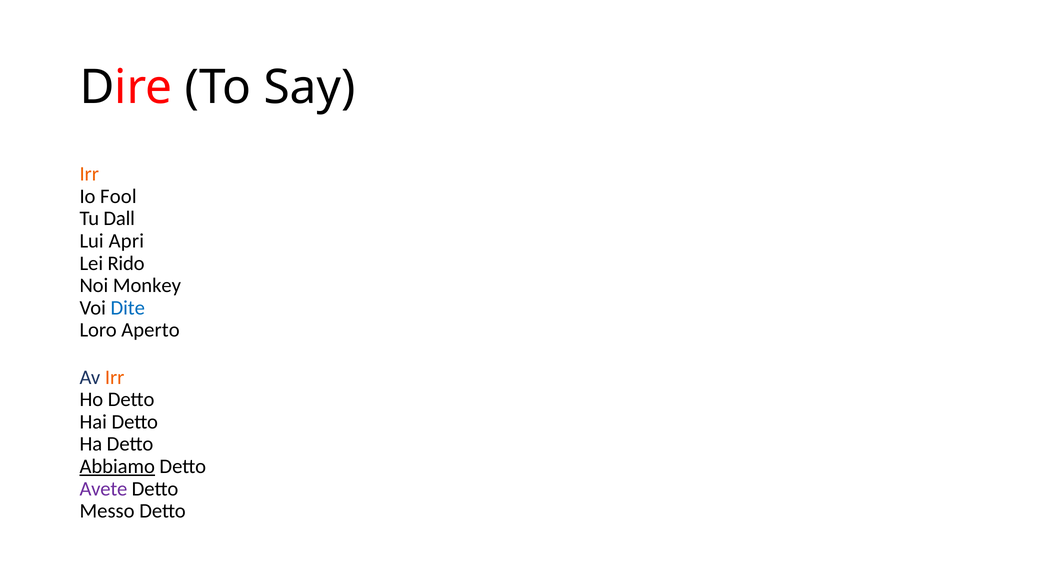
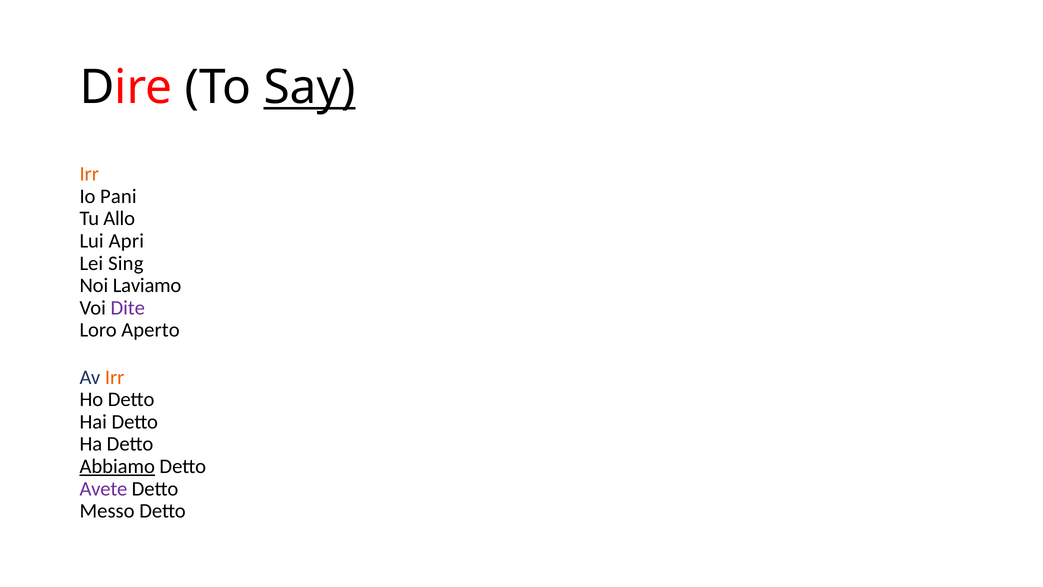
Say underline: none -> present
Fool: Fool -> Pani
Dall: Dall -> Allo
Rido: Rido -> Sing
Monkey: Monkey -> Laviamo
Dite colour: blue -> purple
